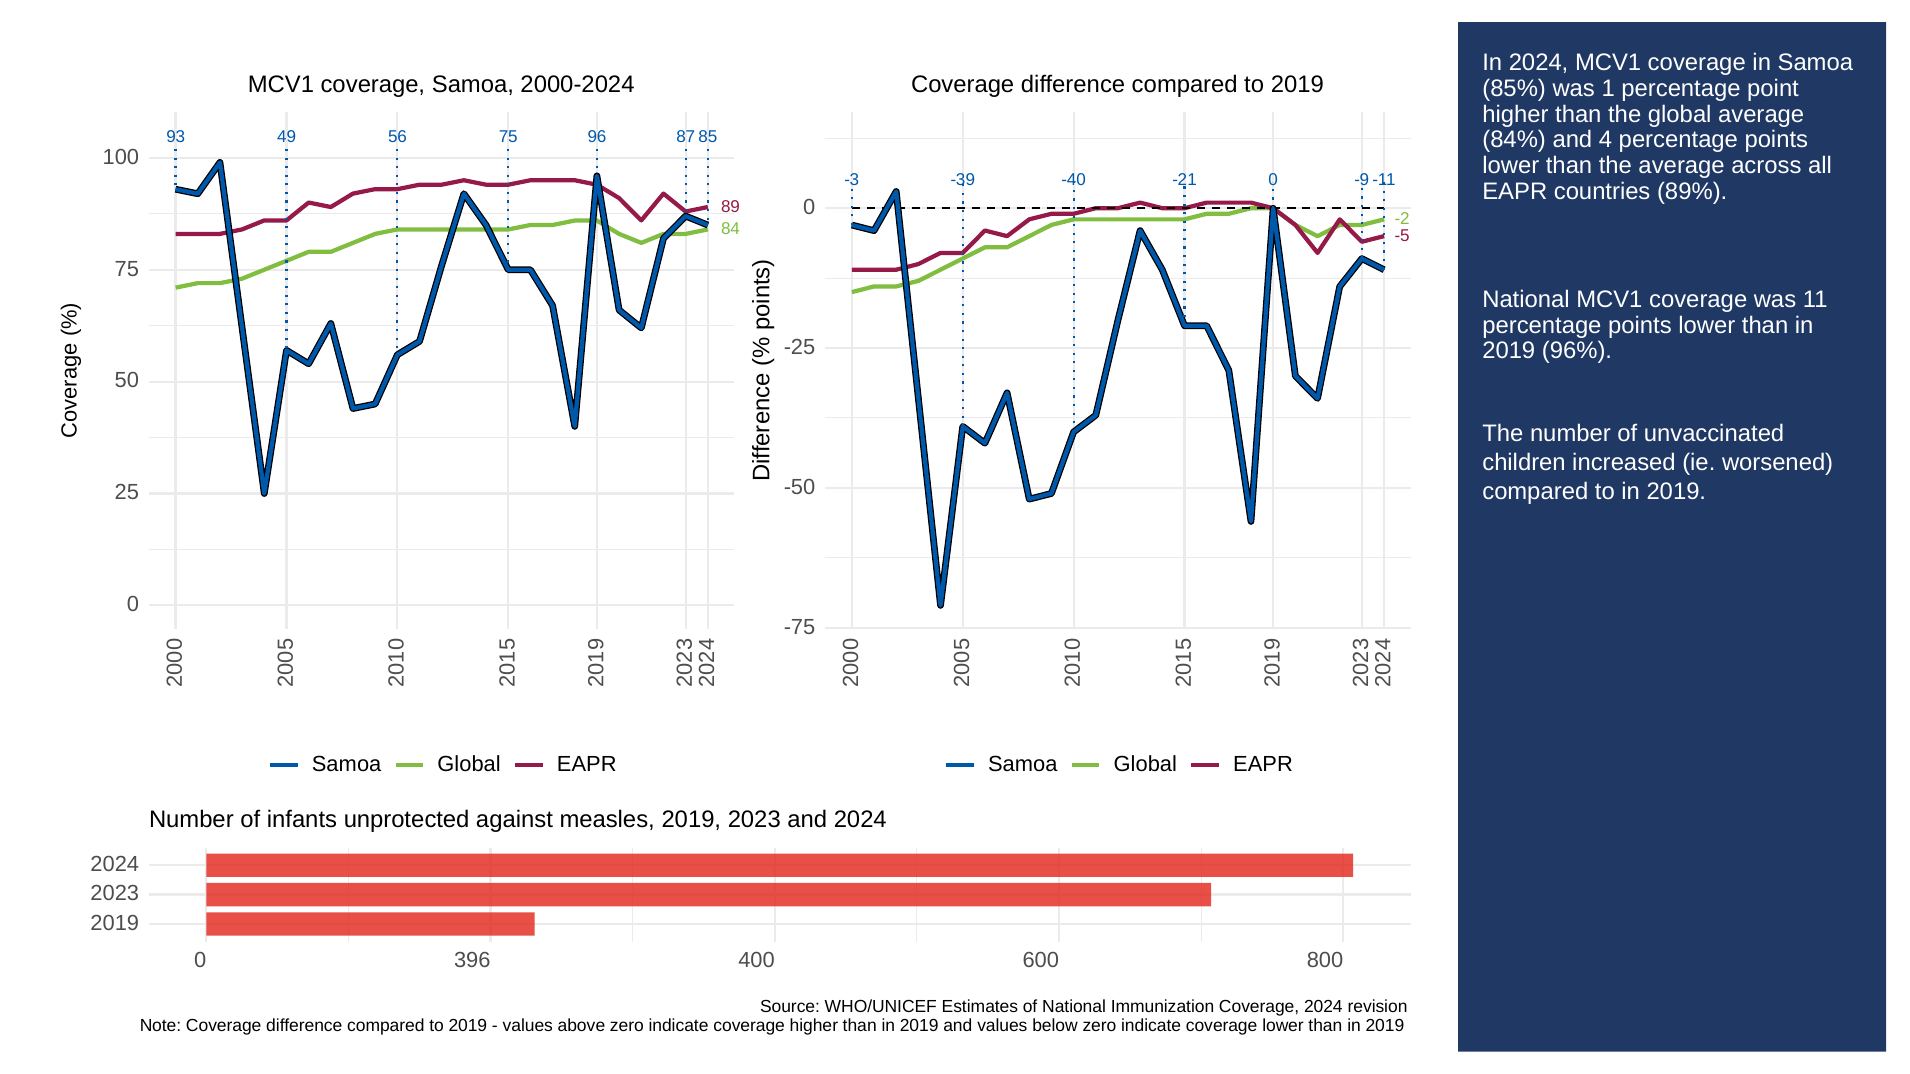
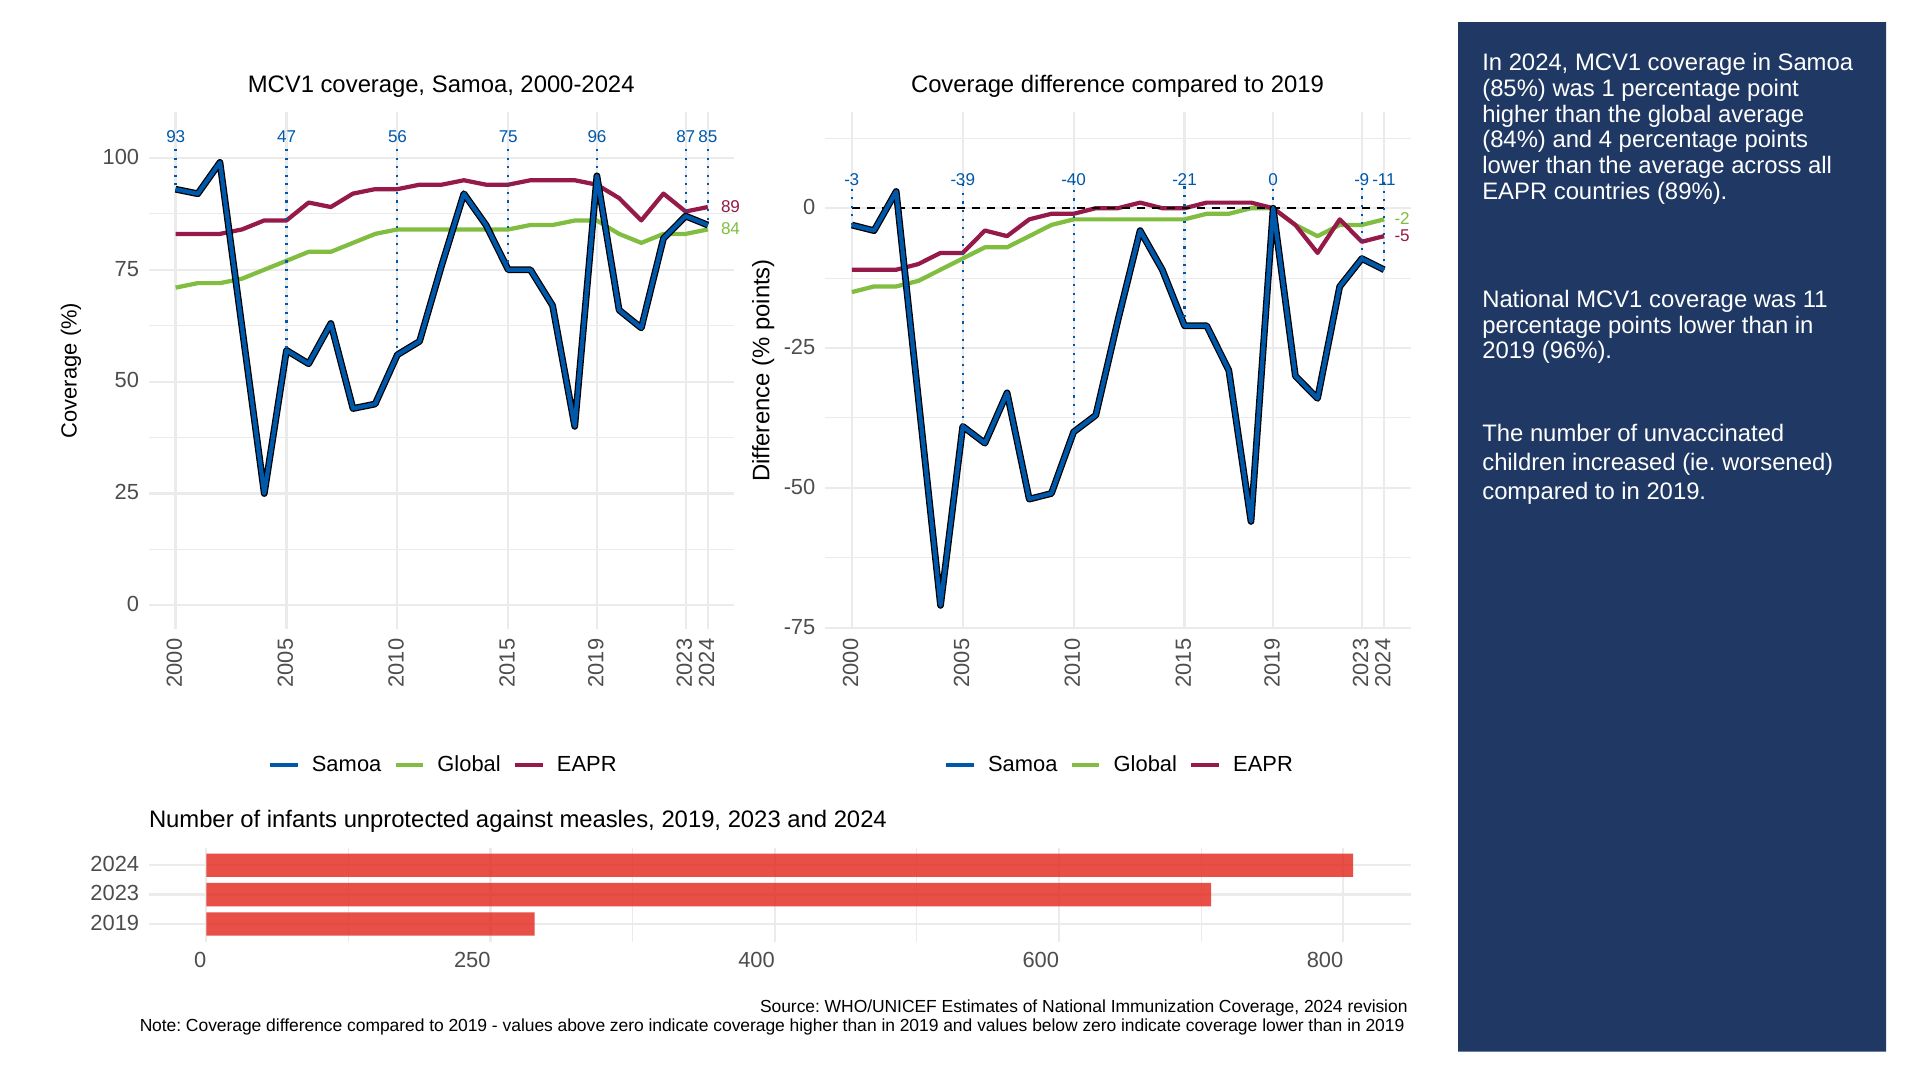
49: 49 -> 47
396: 396 -> 250
